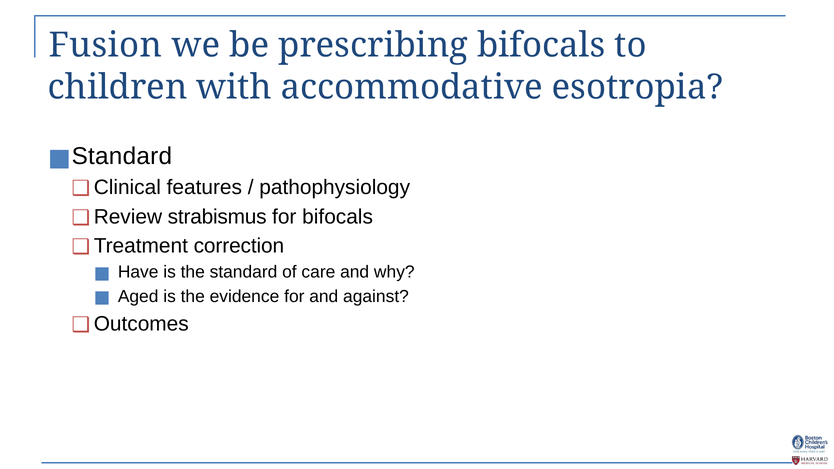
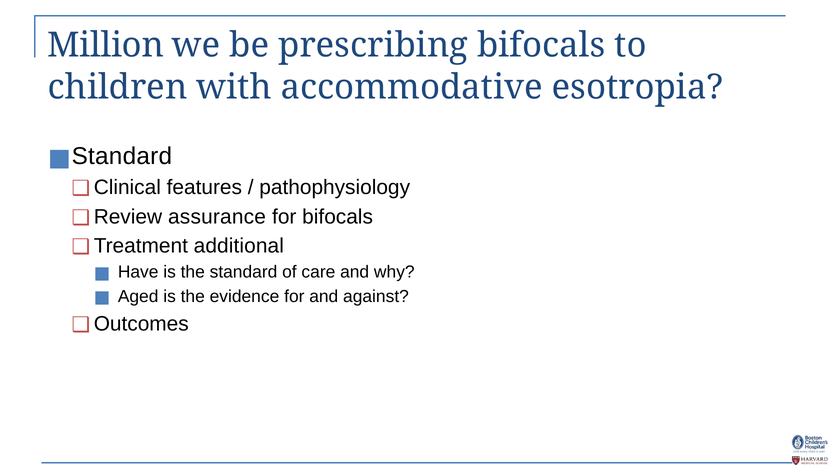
Fusion: Fusion -> Million
strabismus: strabismus -> assurance
correction: correction -> additional
